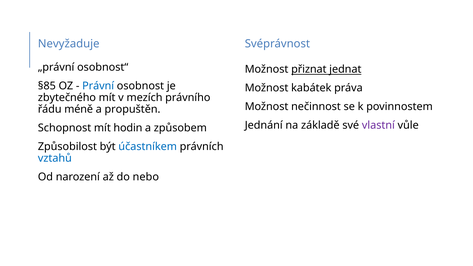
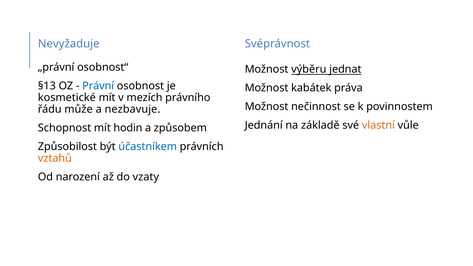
přiznat: přiznat -> výběru
§85: §85 -> §13
zbytečného: zbytečného -> kosmetické
méně: méně -> může
propuštěn: propuštěn -> nezbavuje
vlastní colour: purple -> orange
vztahů colour: blue -> orange
nebo: nebo -> vzaty
